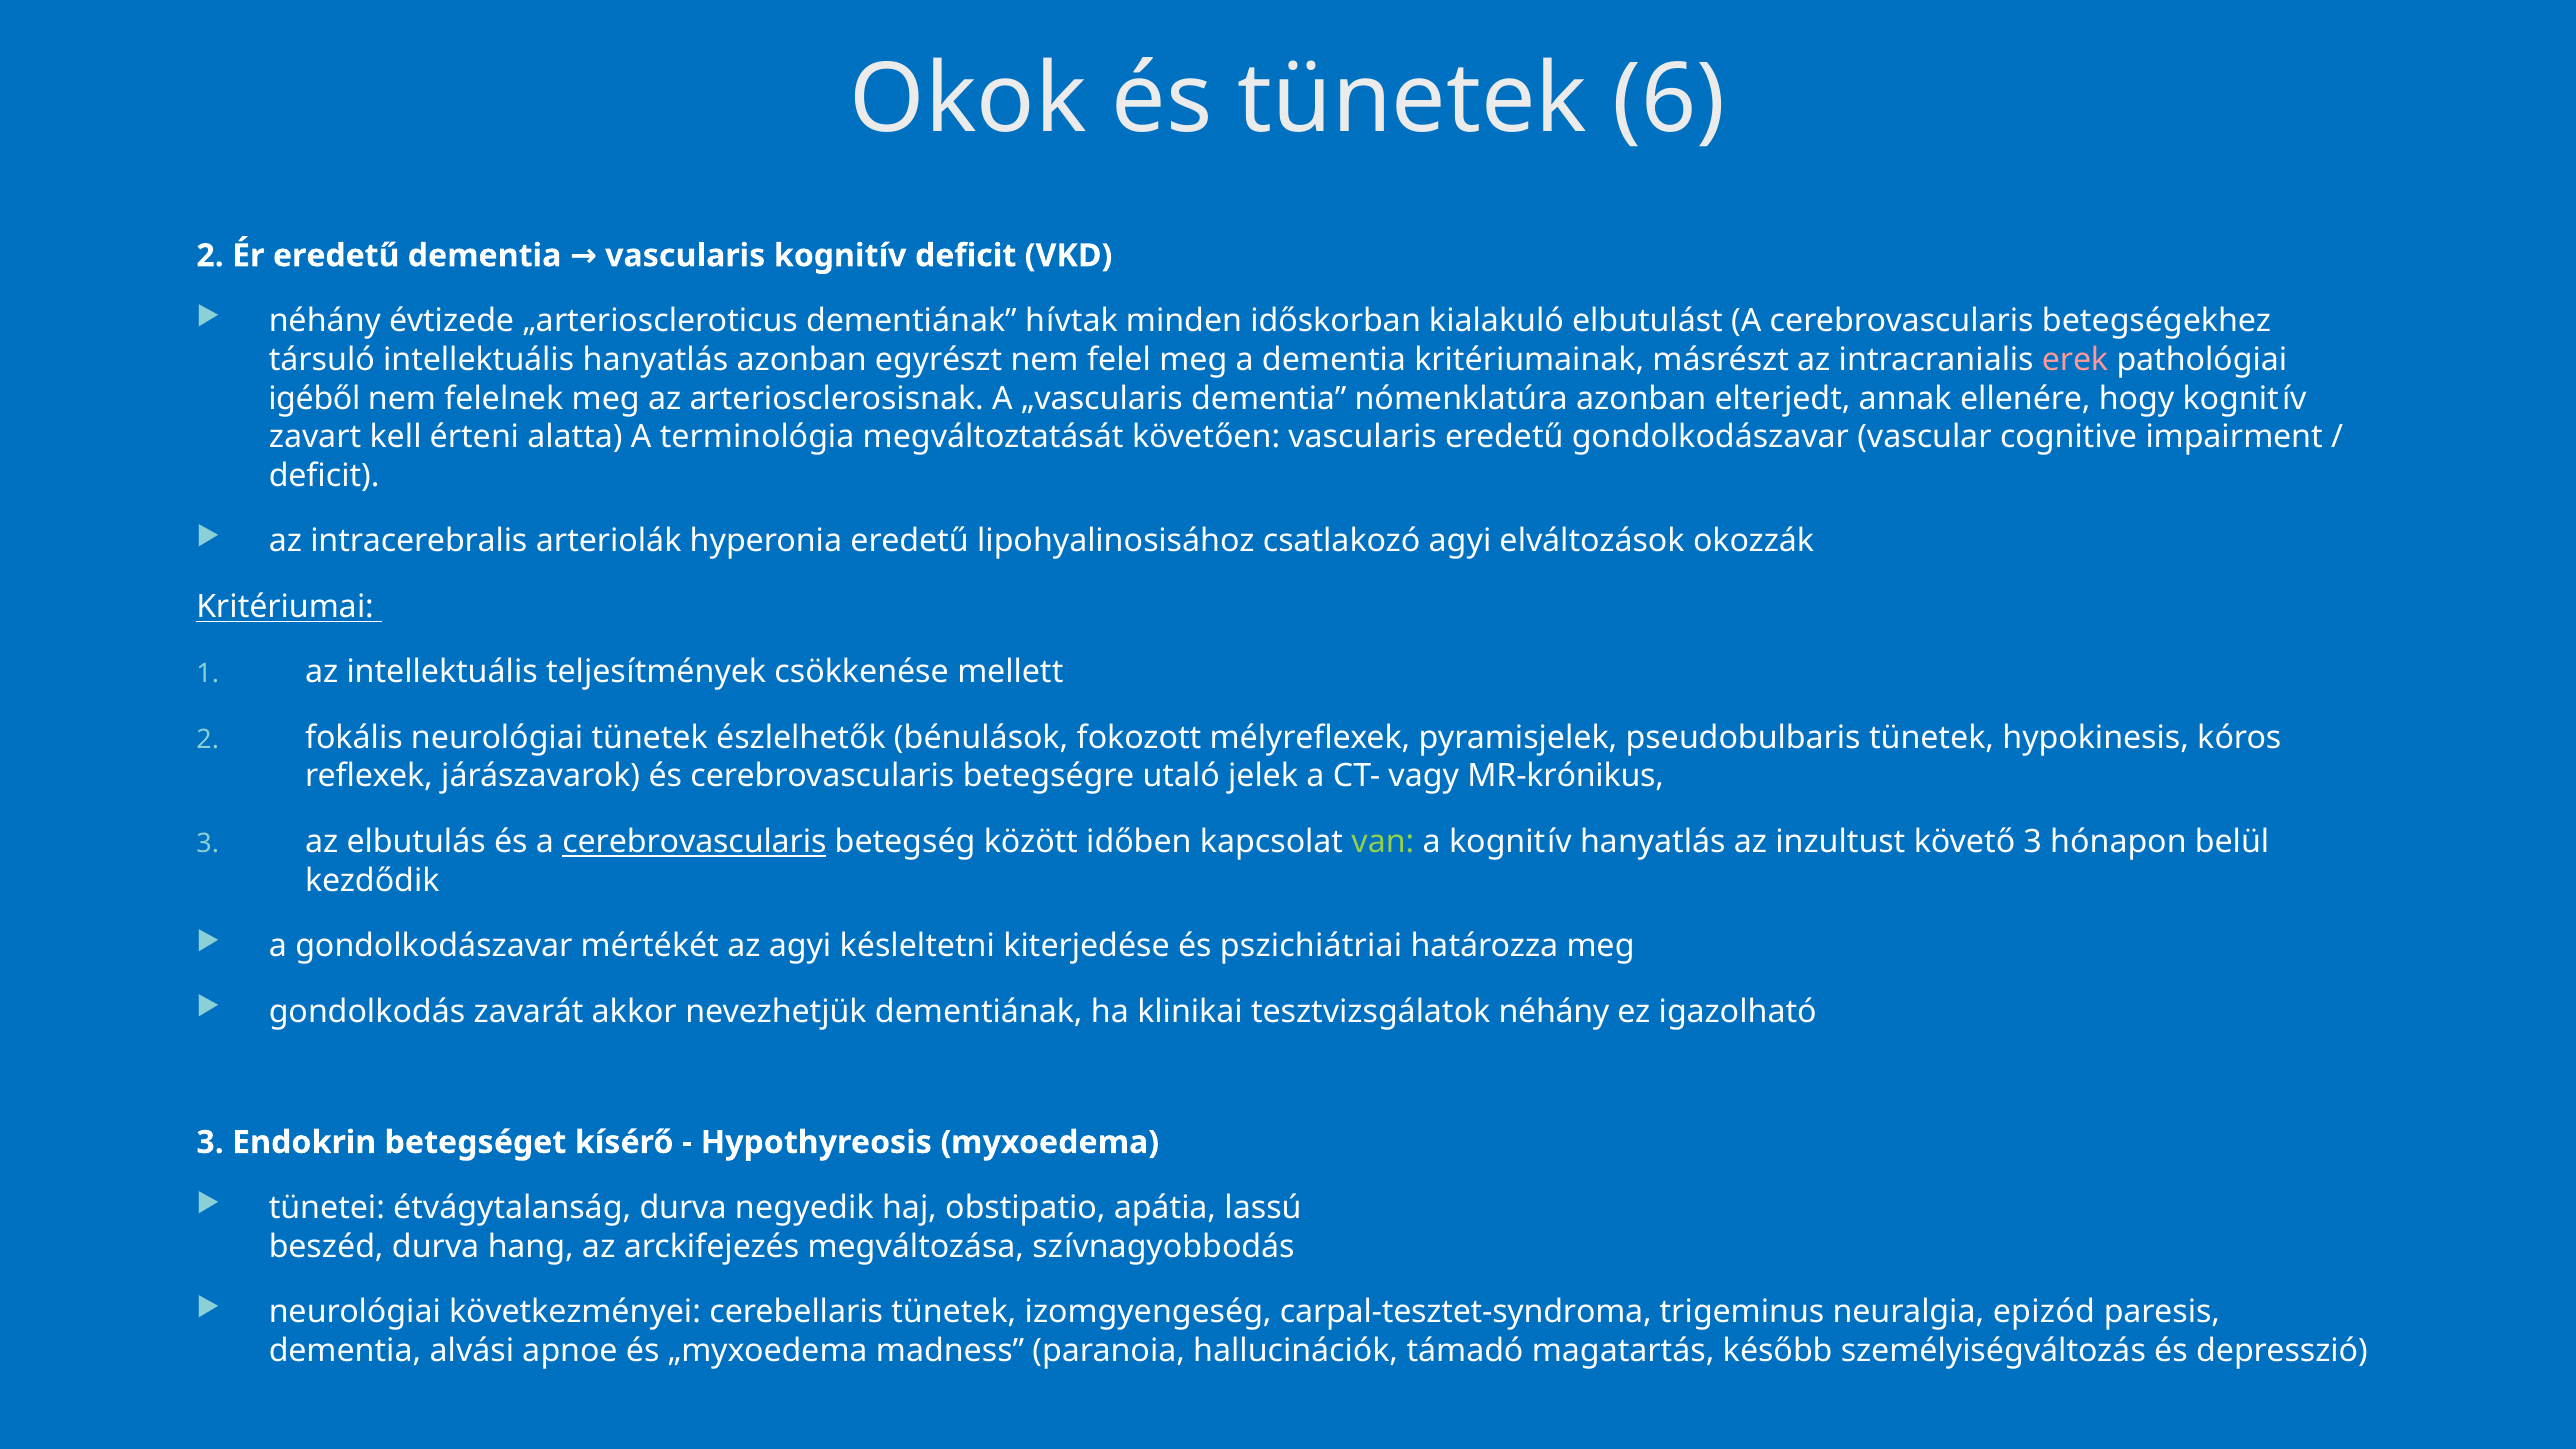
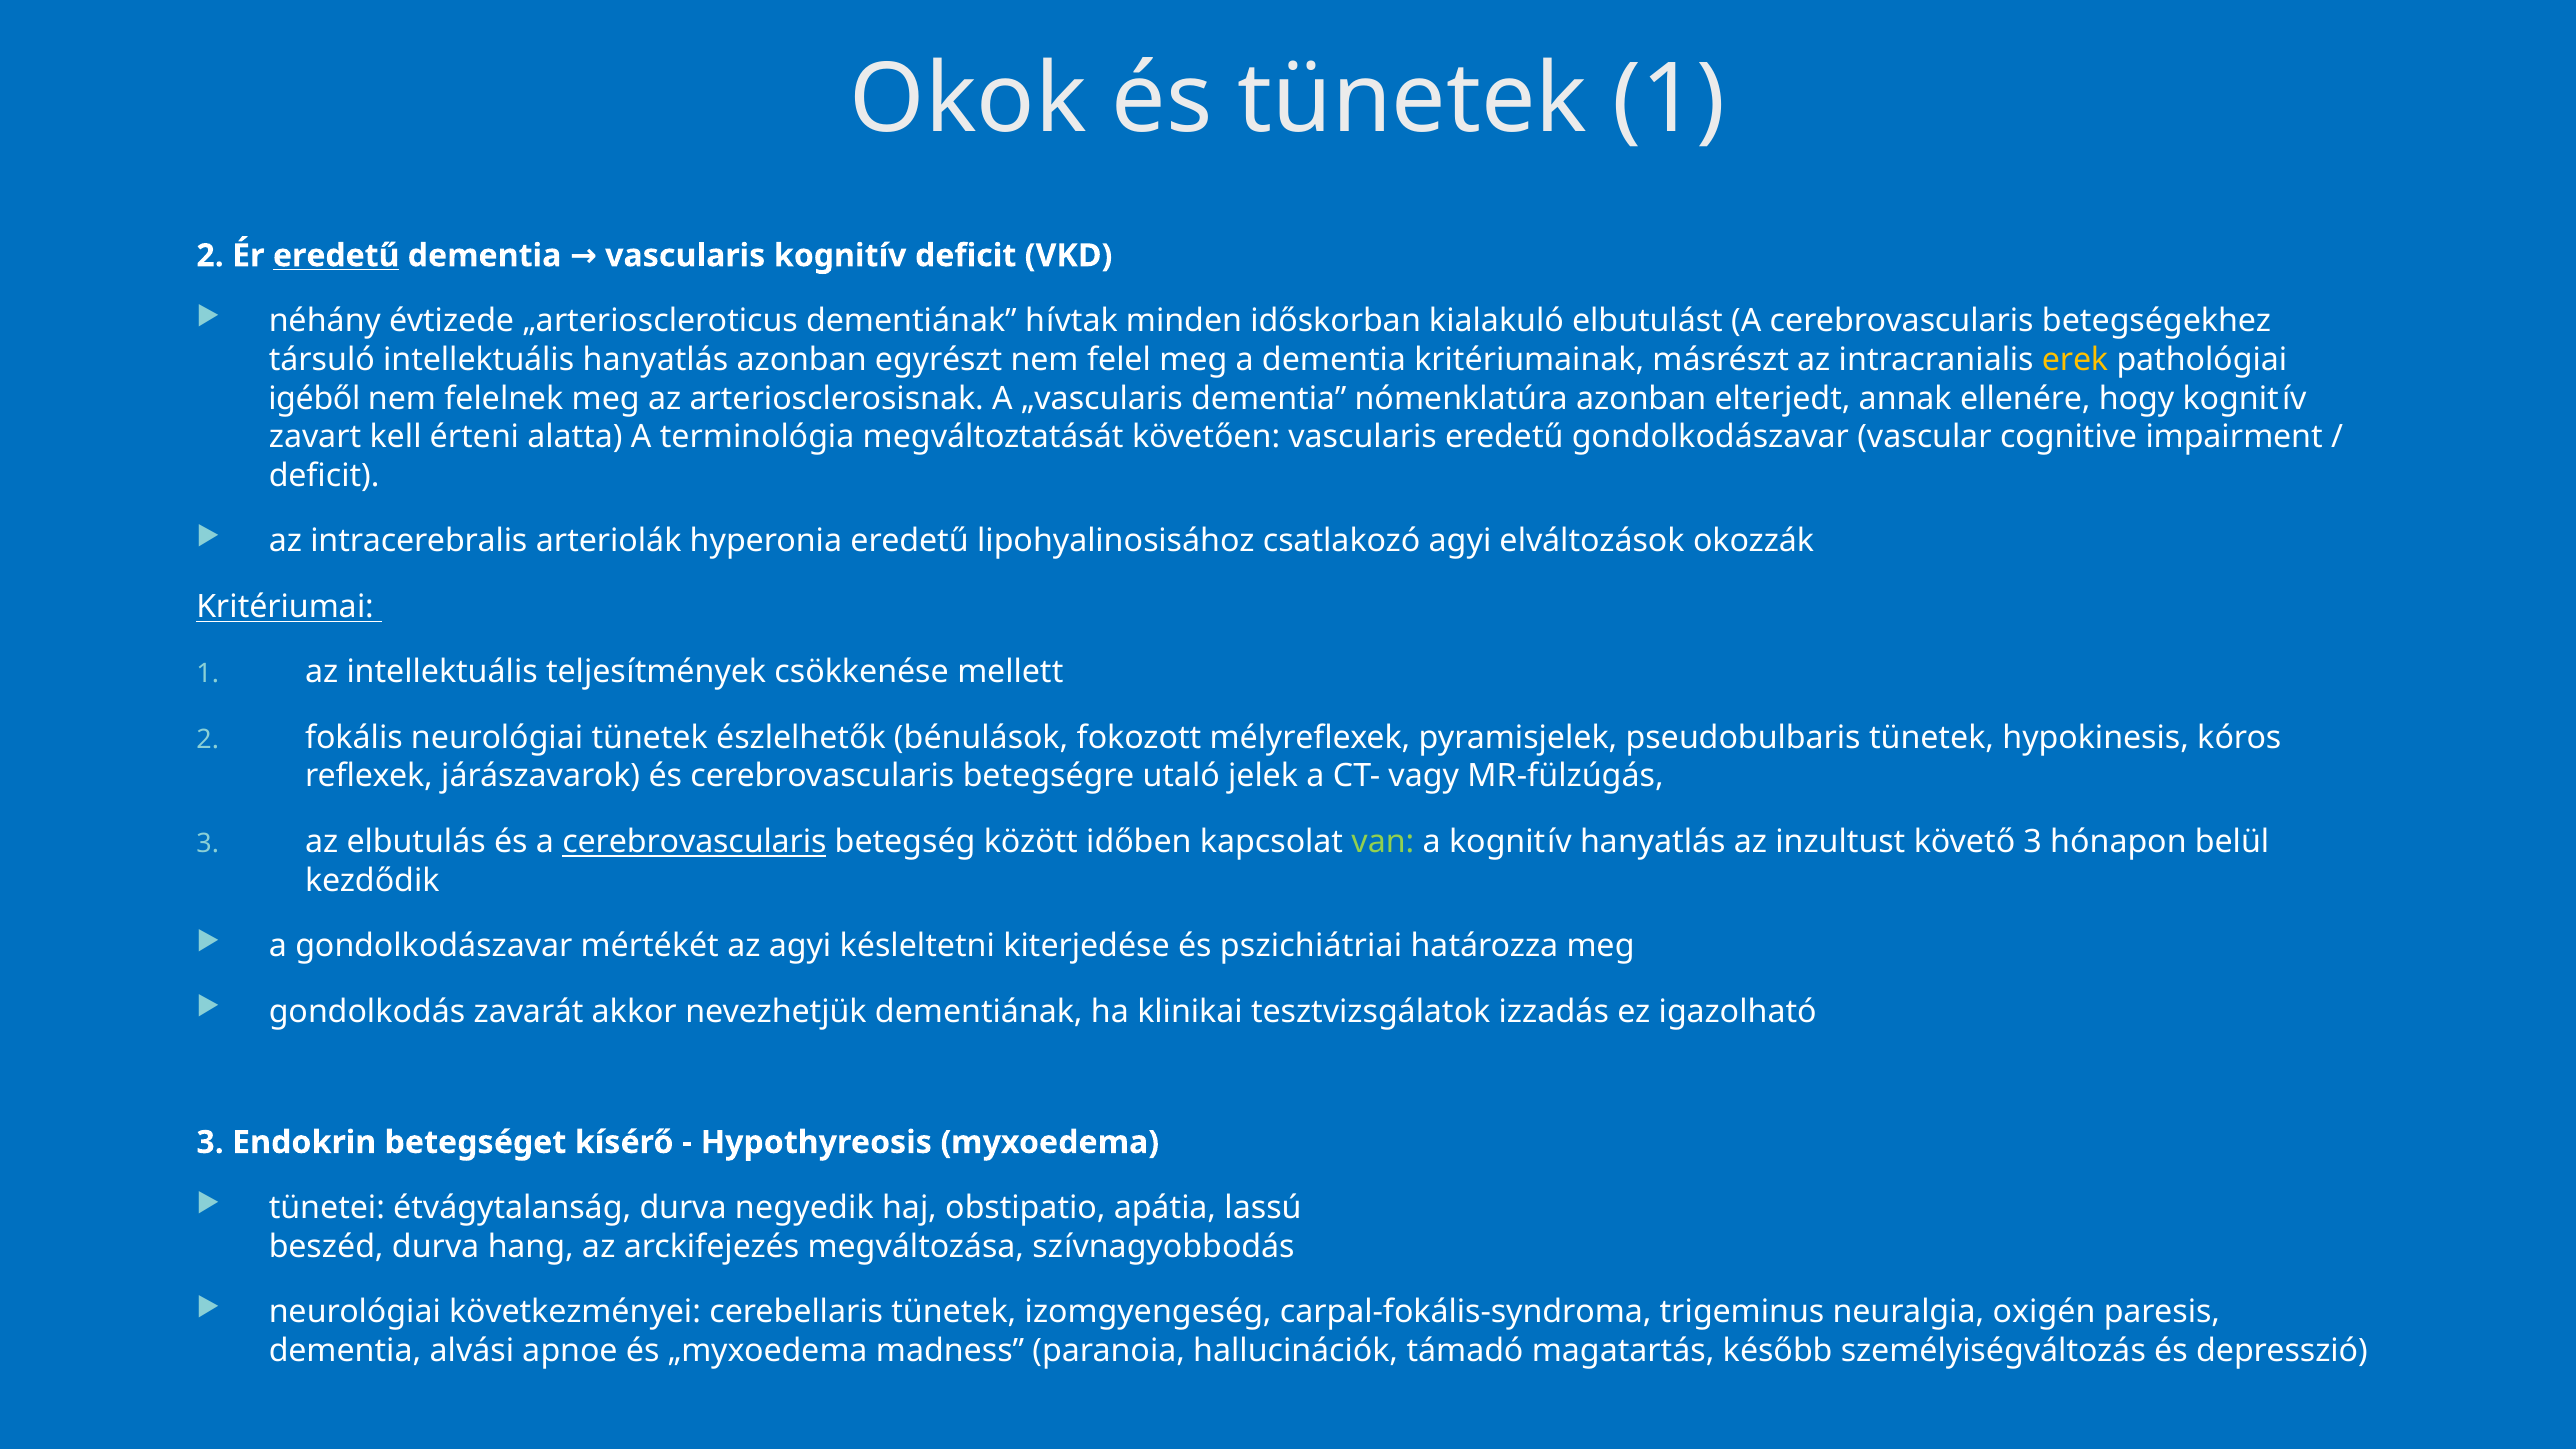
tünetek 6: 6 -> 1
eredetű at (336, 256) underline: none -> present
erek colour: pink -> yellow
MR-krónikus: MR-krónikus -> MR-fülzúgás
tesztvizsgálatok néhány: néhány -> izzadás
carpal-tesztet-syndroma: carpal-tesztet-syndroma -> carpal-fokális-syndroma
epizód: epizód -> oxigén
